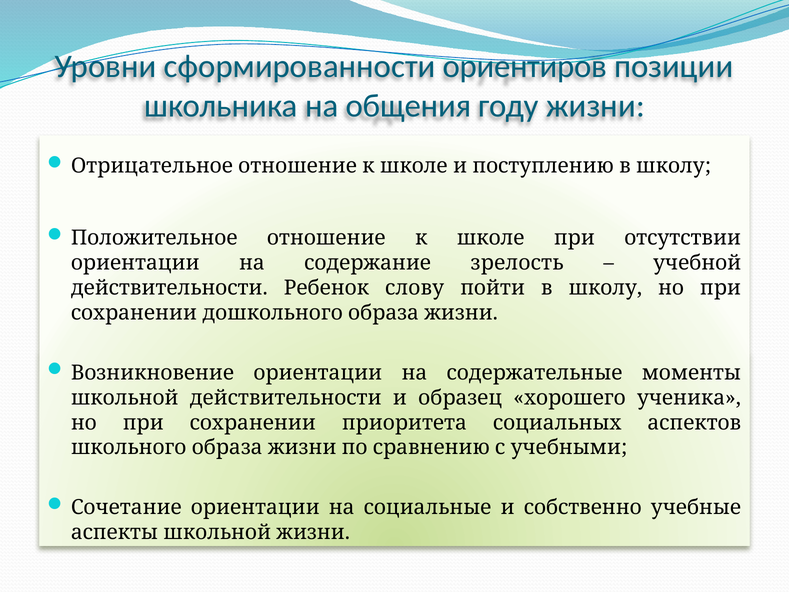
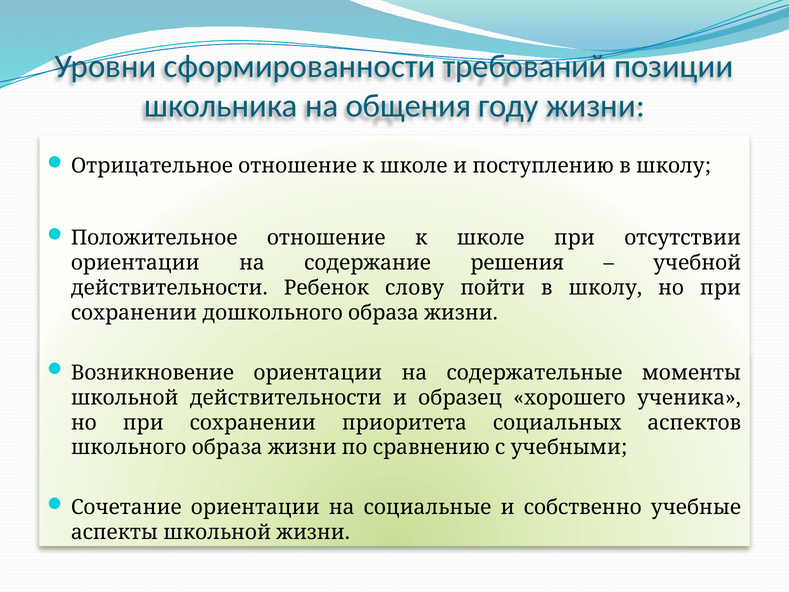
ориентиров: ориентиров -> требований
зрелость: зрелость -> решения
